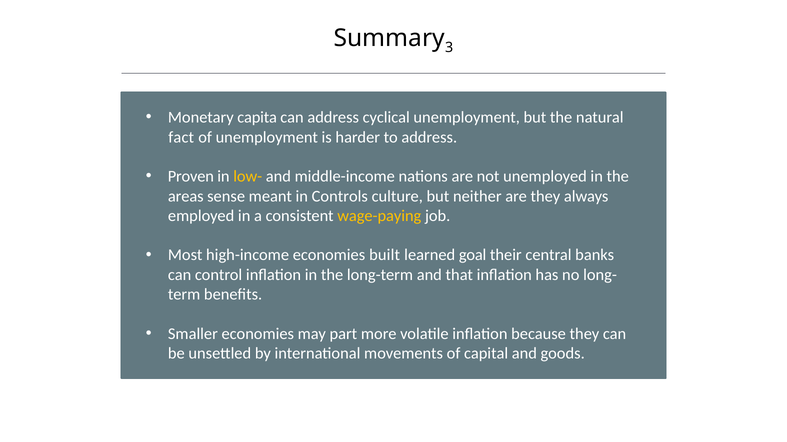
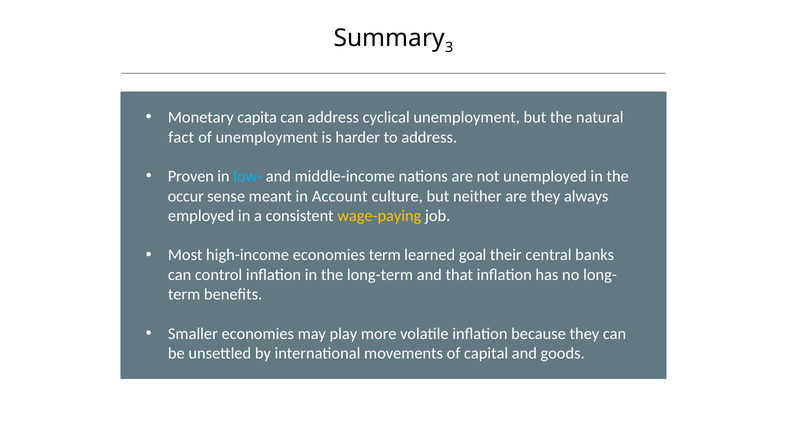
low- colour: yellow -> light blue
areas: areas -> occur
Controls: Controls -> Account
economies built: built -> term
part: part -> play
